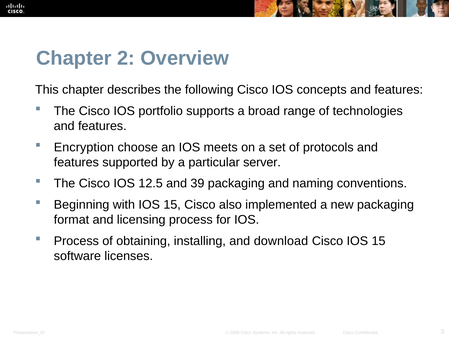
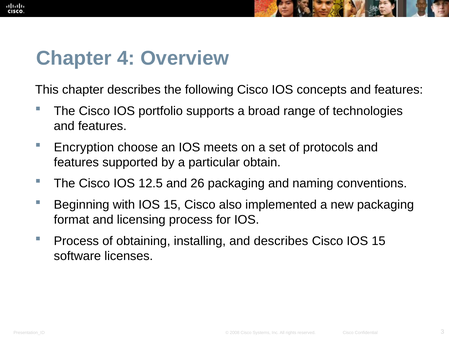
2: 2 -> 4
server: server -> obtain
39: 39 -> 26
and download: download -> describes
